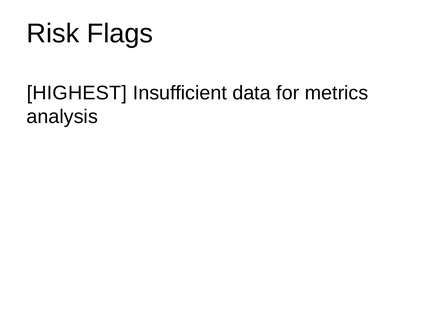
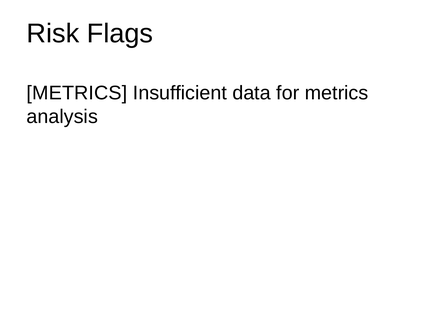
HIGHEST at (77, 93): HIGHEST -> METRICS
